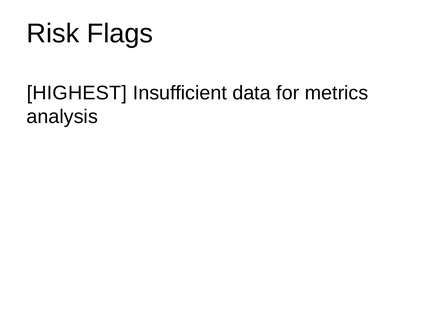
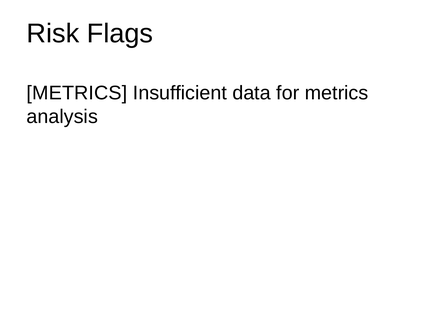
HIGHEST at (77, 93): HIGHEST -> METRICS
